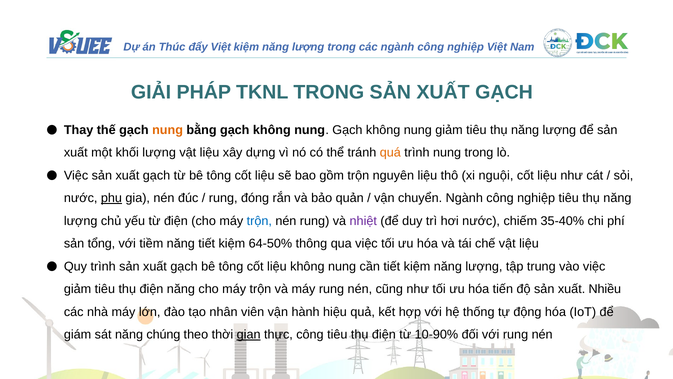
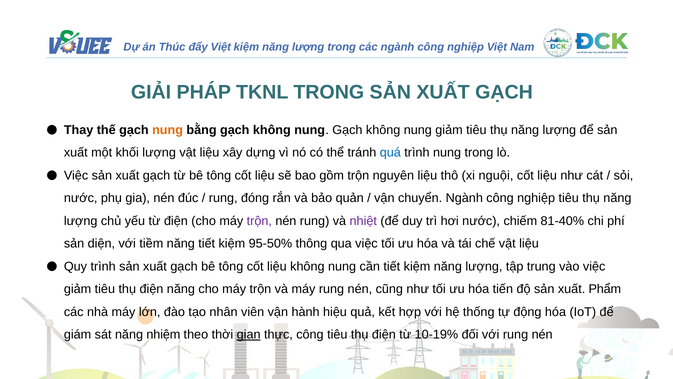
quá colour: orange -> blue
phụ underline: present -> none
trộn at (259, 221) colour: blue -> purple
35-40%: 35-40% -> 81-40%
tổng: tổng -> diện
64-50%: 64-50% -> 95-50%
Nhiều: Nhiều -> Phẩm
chúng: chúng -> nhiệm
10-90%: 10-90% -> 10-19%
